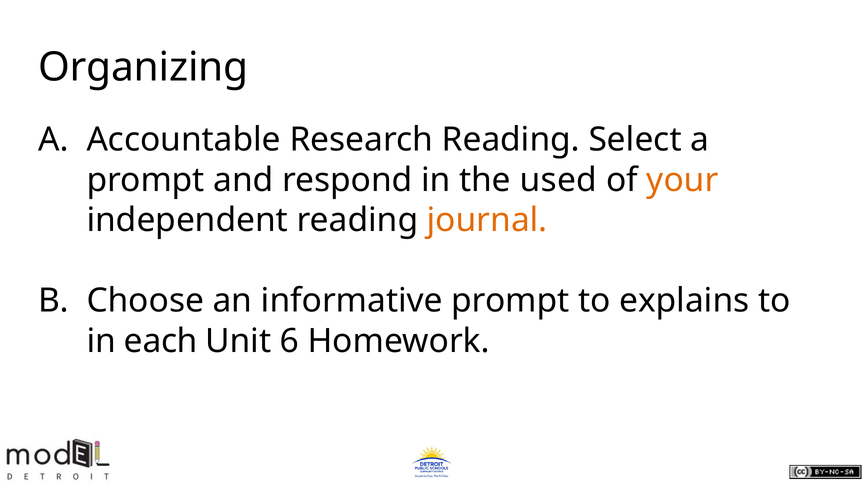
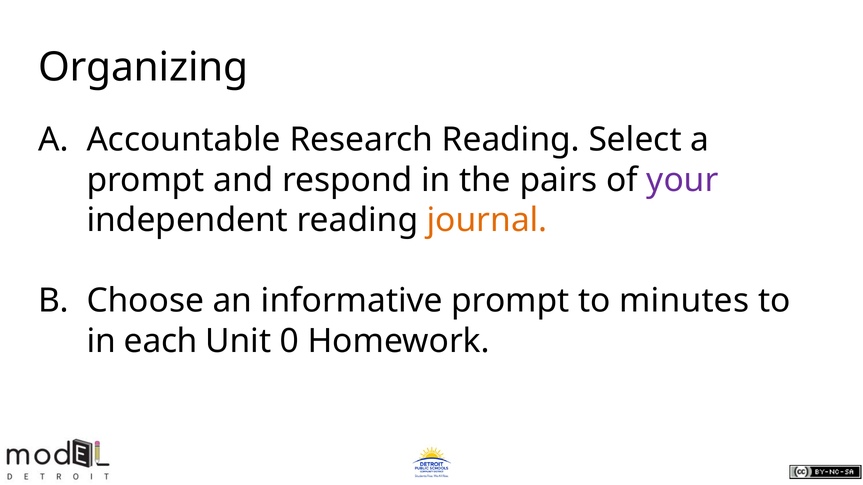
used: used -> pairs
your colour: orange -> purple
explains: explains -> minutes
6: 6 -> 0
